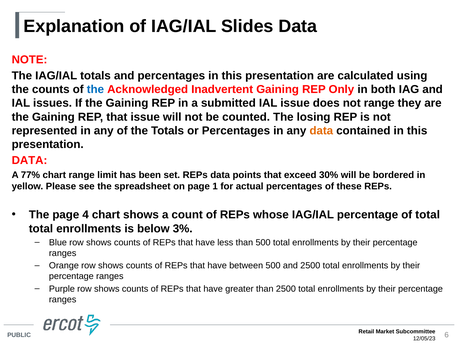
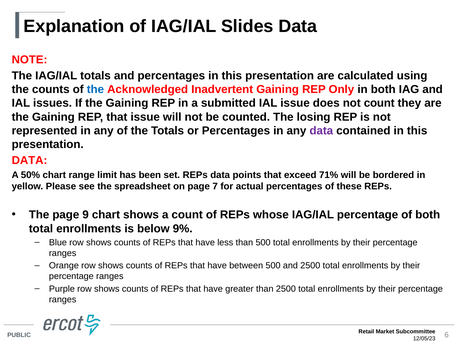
not range: range -> count
data at (321, 131) colour: orange -> purple
77%: 77% -> 50%
30%: 30% -> 71%
1: 1 -> 7
4: 4 -> 9
of total: total -> both
3%: 3% -> 9%
